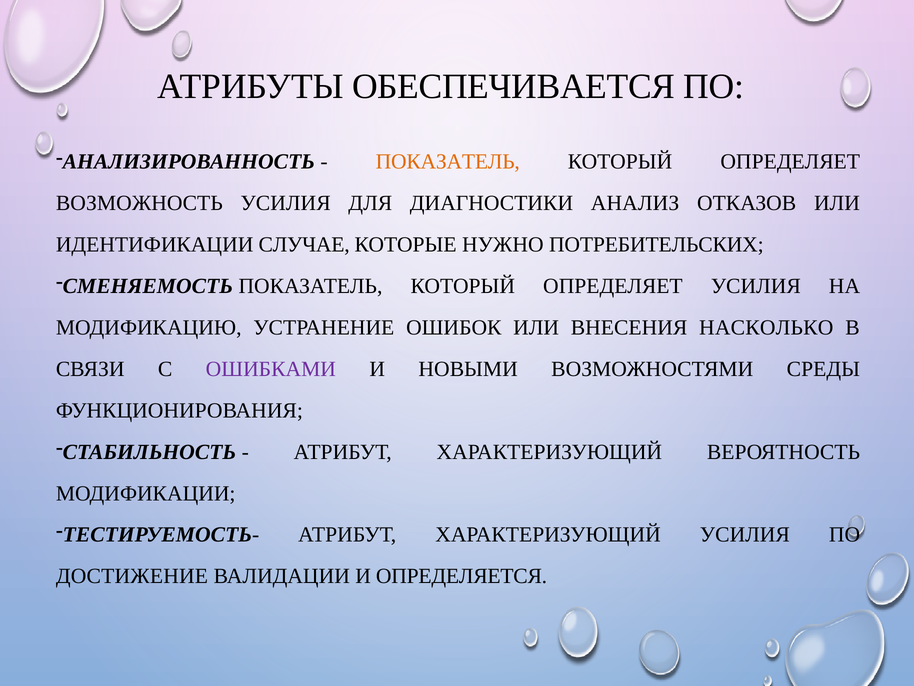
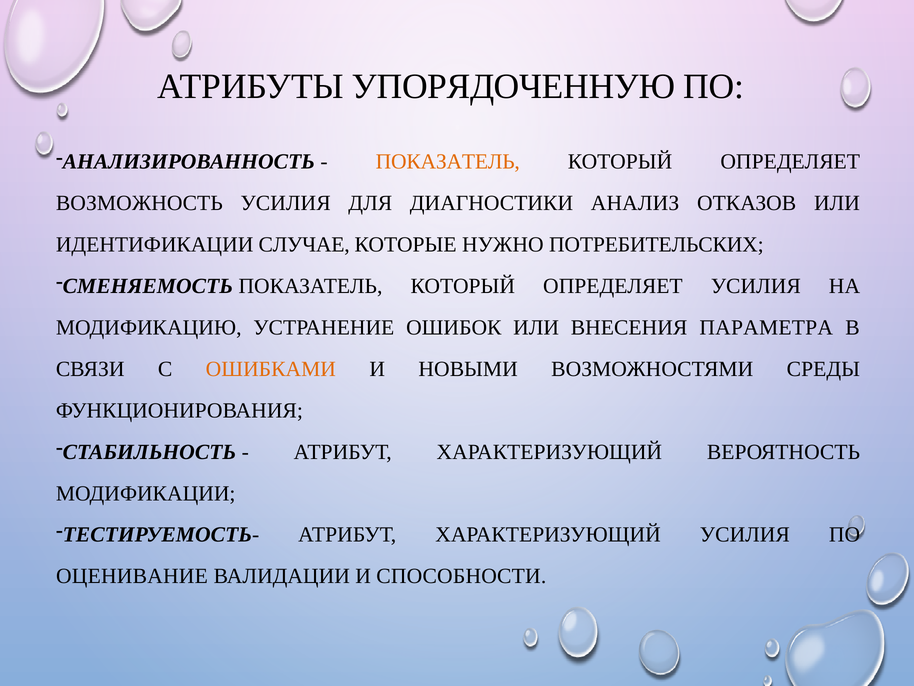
ОБЕСПЕЧИВАЕТСЯ: ОБЕСПЕЧИВАЕТСЯ -> УПОРЯДОЧЕННУЮ
НАСКОЛЬКО: НАСКОЛЬКО -> ПАРАМЕТРА
ОШИБКАМИ colour: purple -> orange
ДОСТИЖЕНИЕ: ДОСТИЖЕНИЕ -> ОЦЕНИВАНИЕ
ОПРЕДЕЛЯЕТСЯ: ОПРЕДЕЛЯЕТСЯ -> СПОСОБНОСТИ
